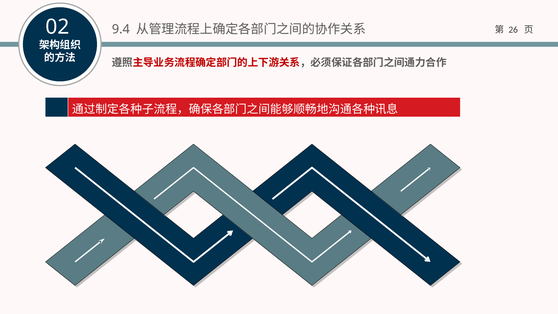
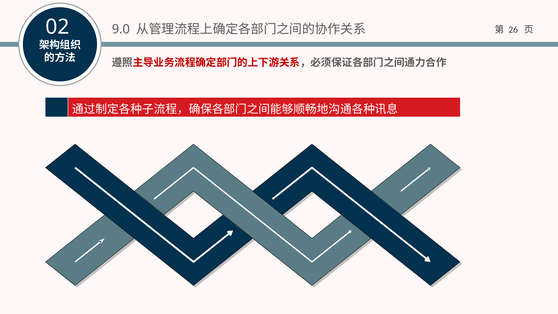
9.4: 9.4 -> 9.0
